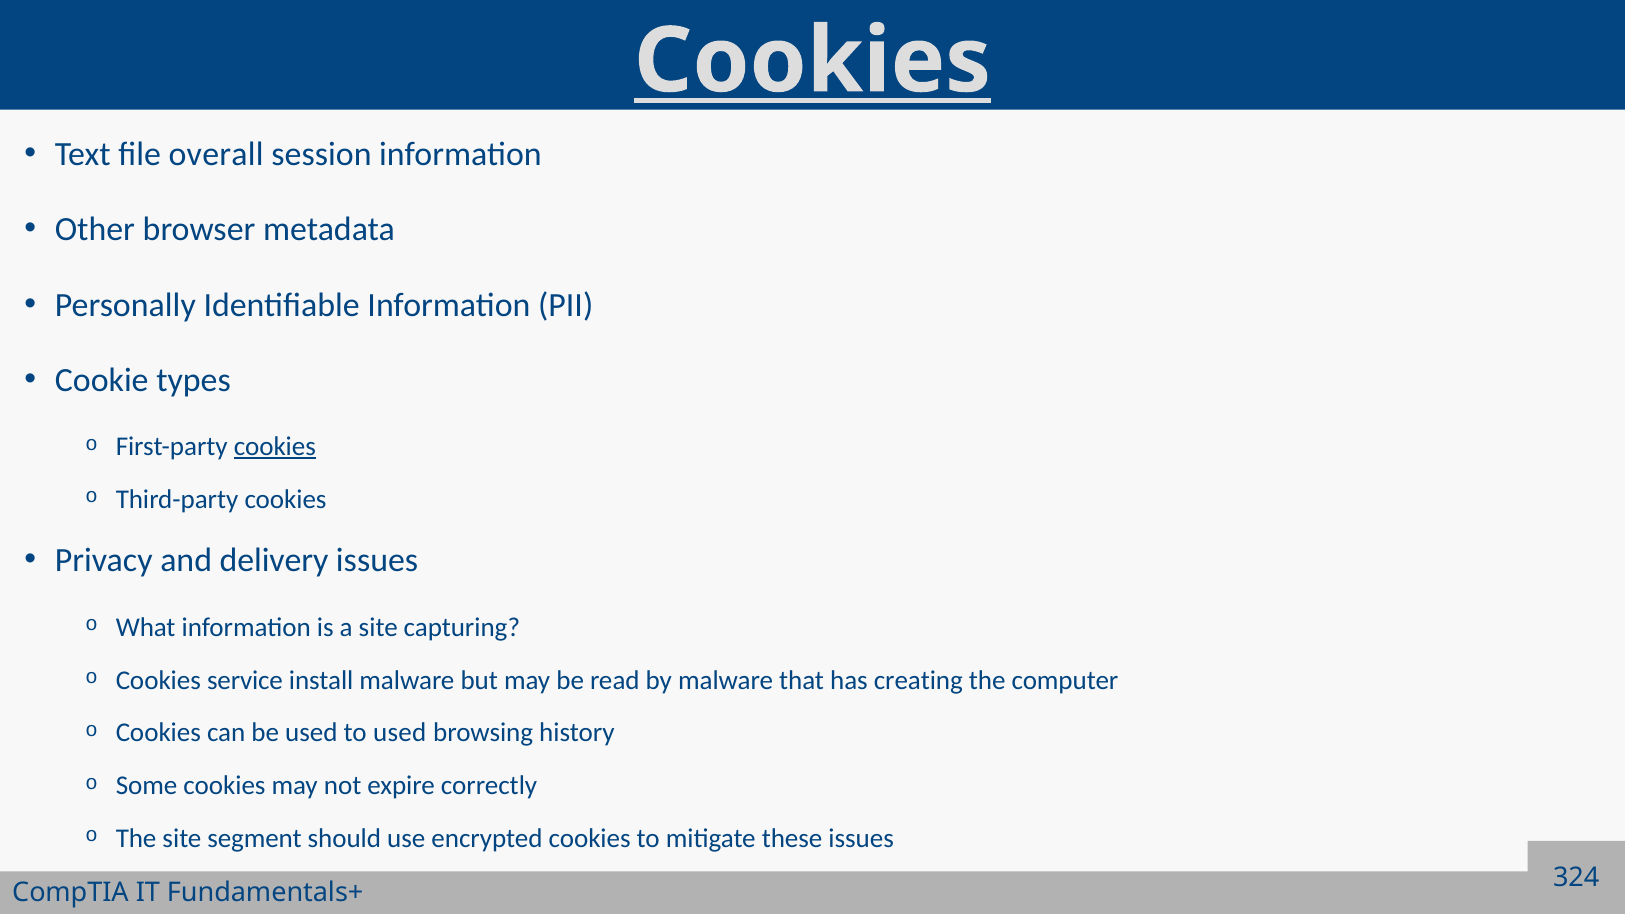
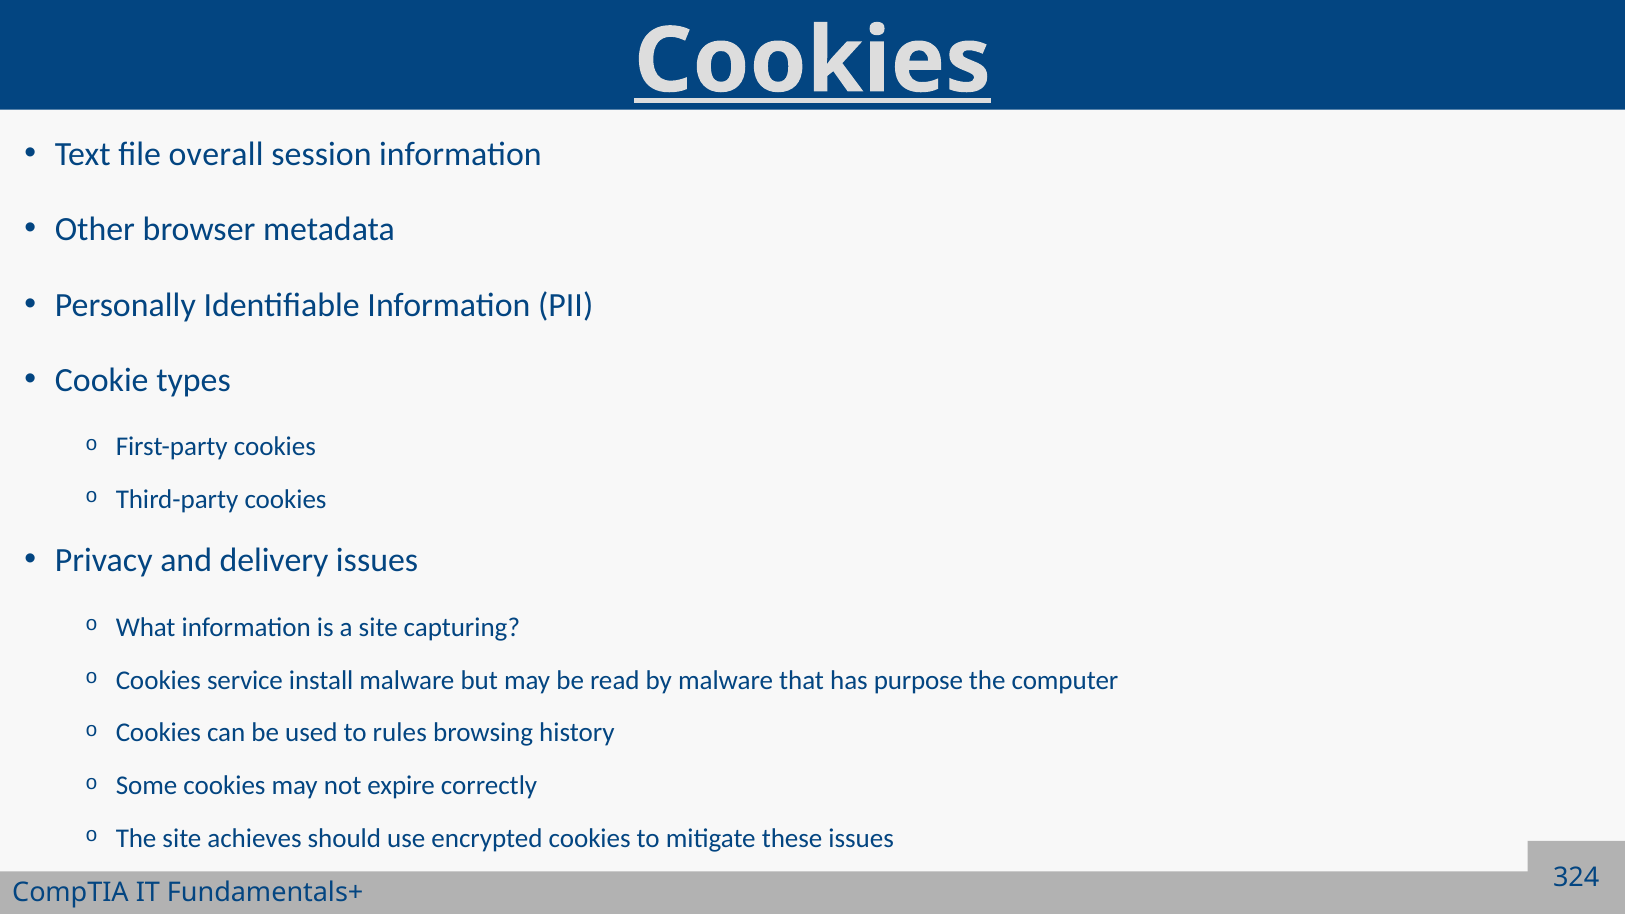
cookies at (275, 447) underline: present -> none
creating: creating -> purpose
to used: used -> rules
segment: segment -> achieves
